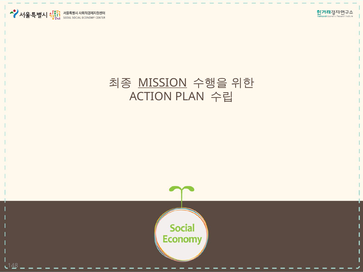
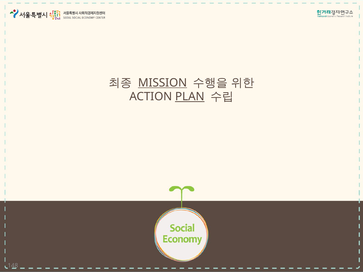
PLAN underline: none -> present
